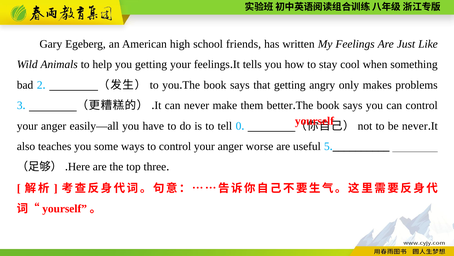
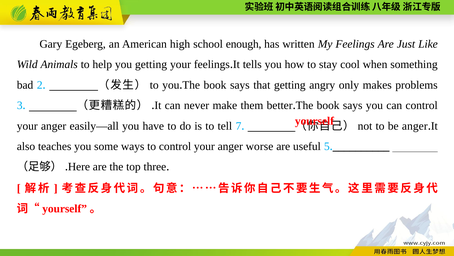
friends: friends -> enough
0: 0 -> 7
be never: never -> anger
